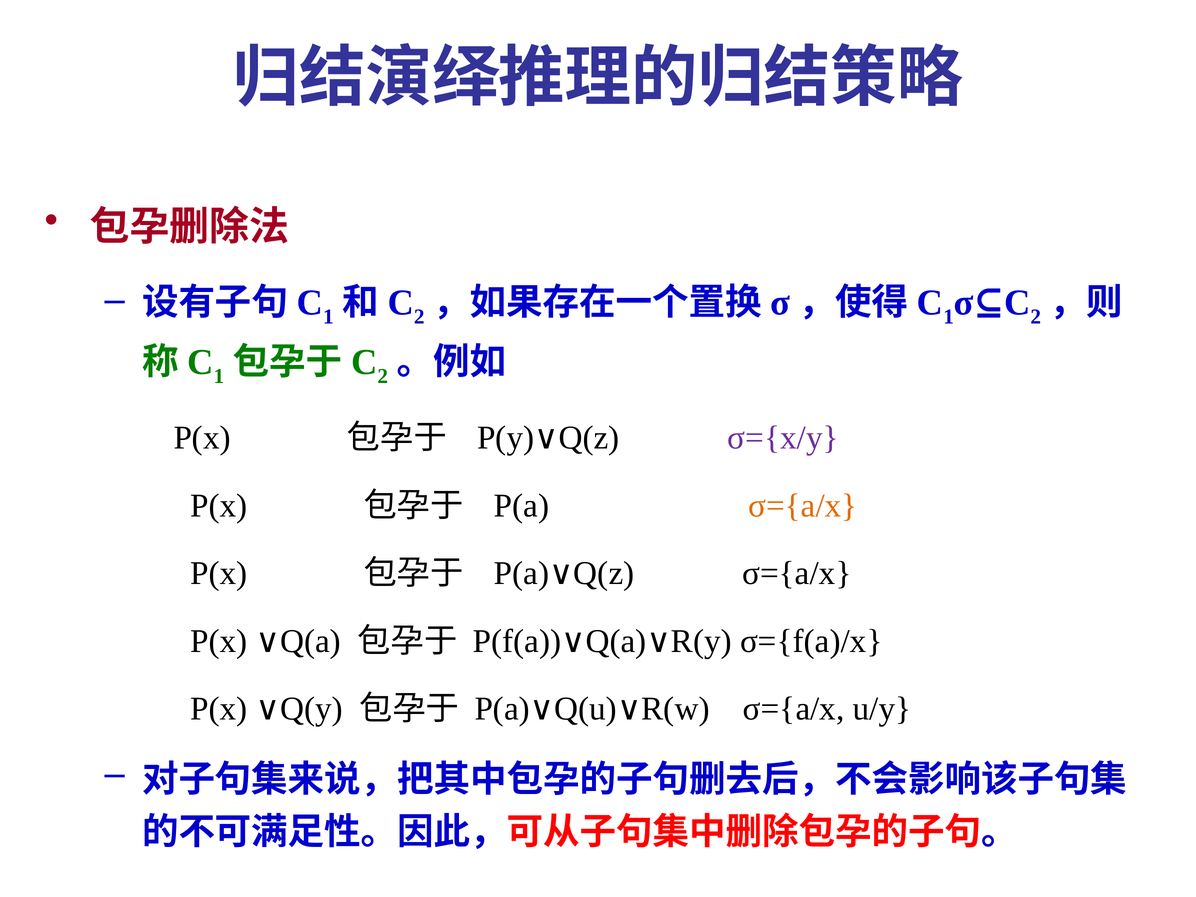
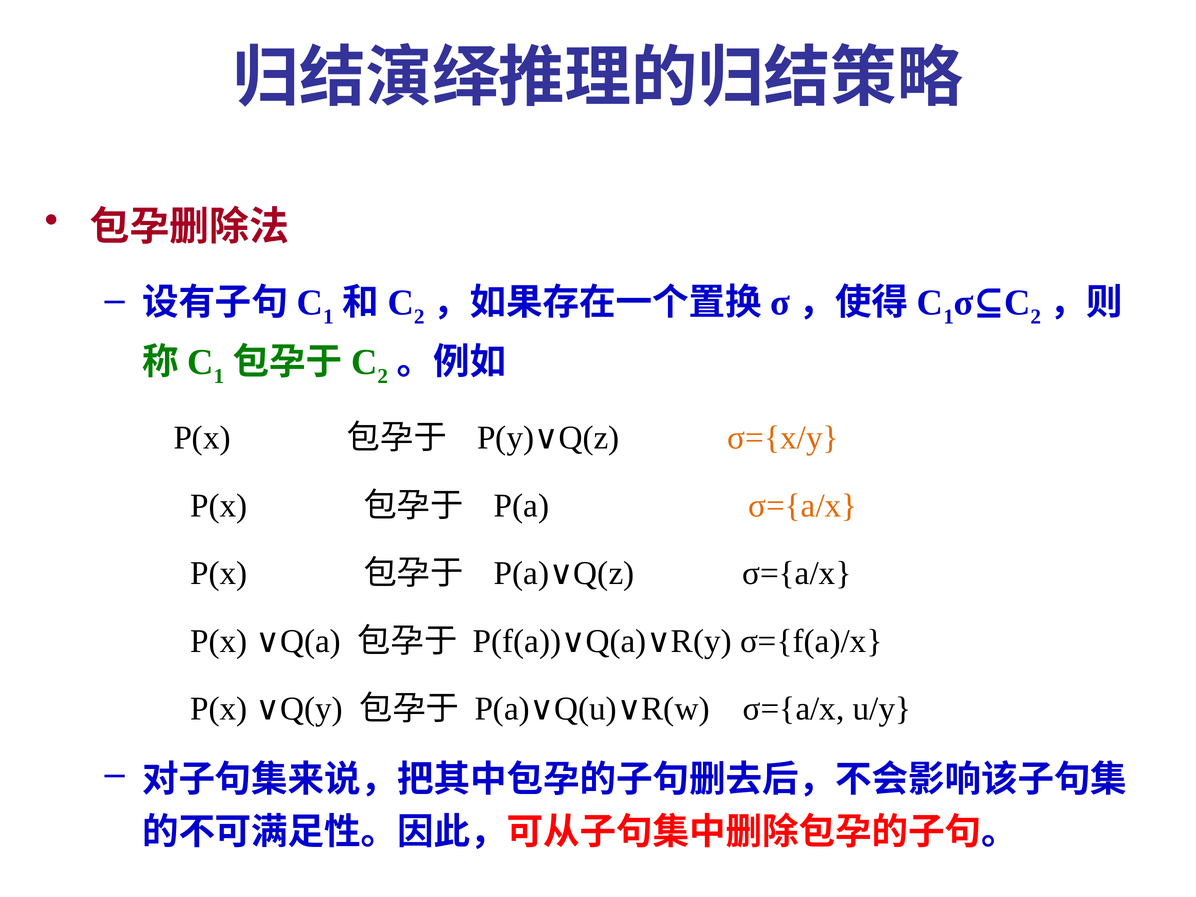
σ={x/y colour: purple -> orange
